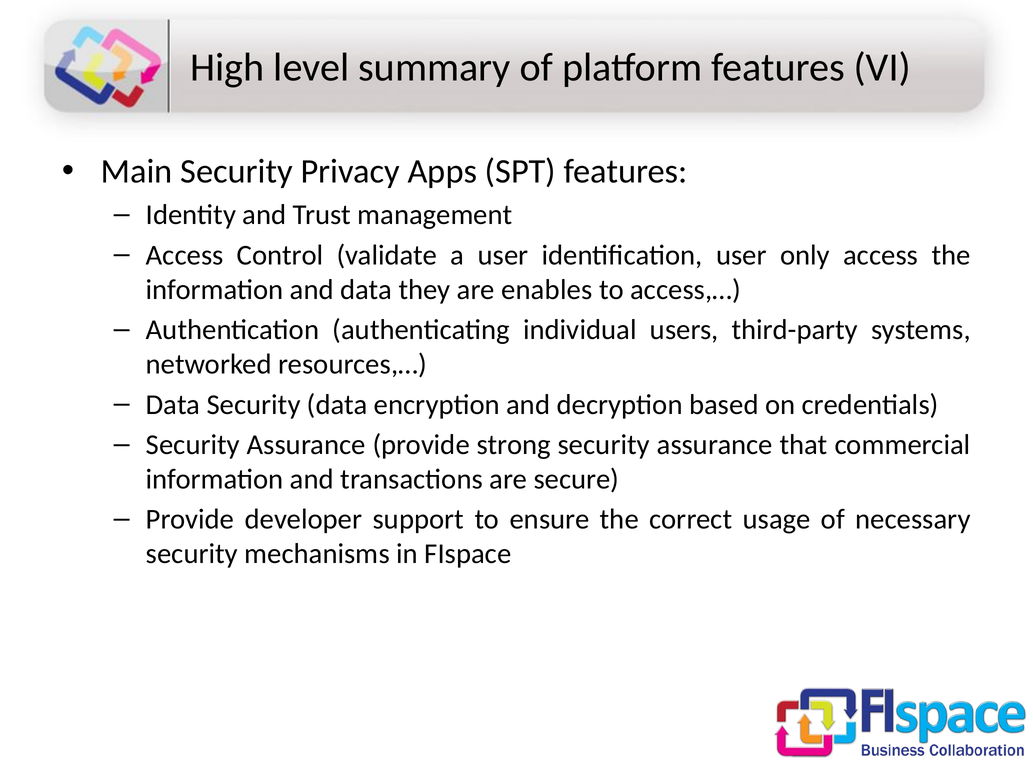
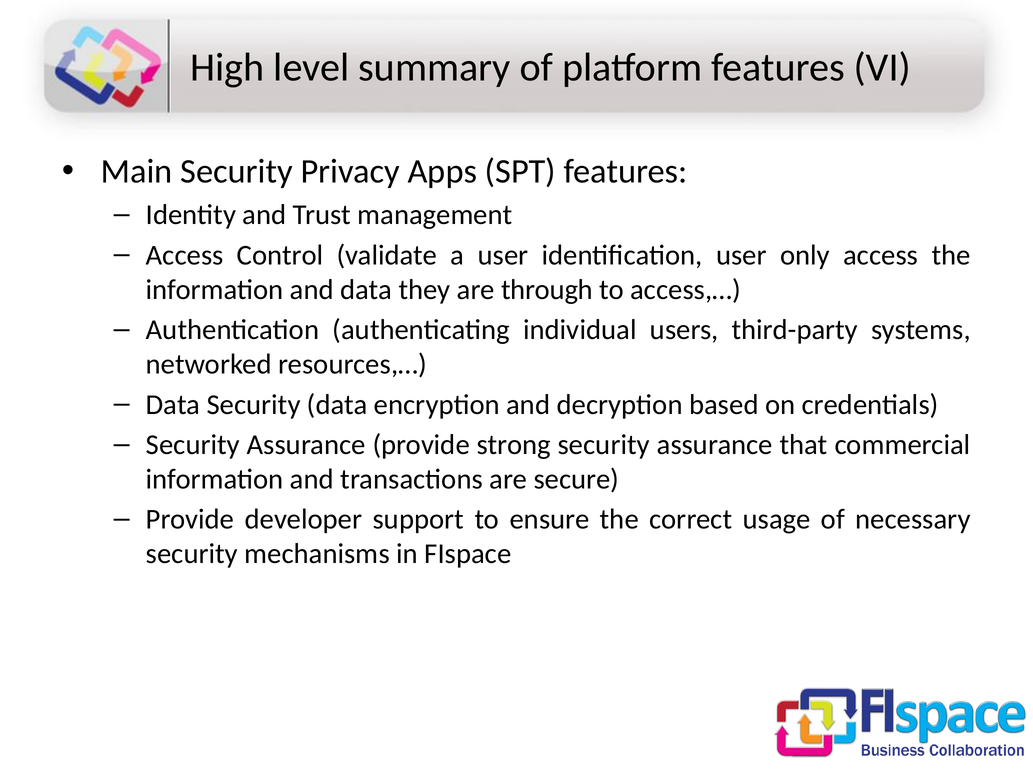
enables: enables -> through
